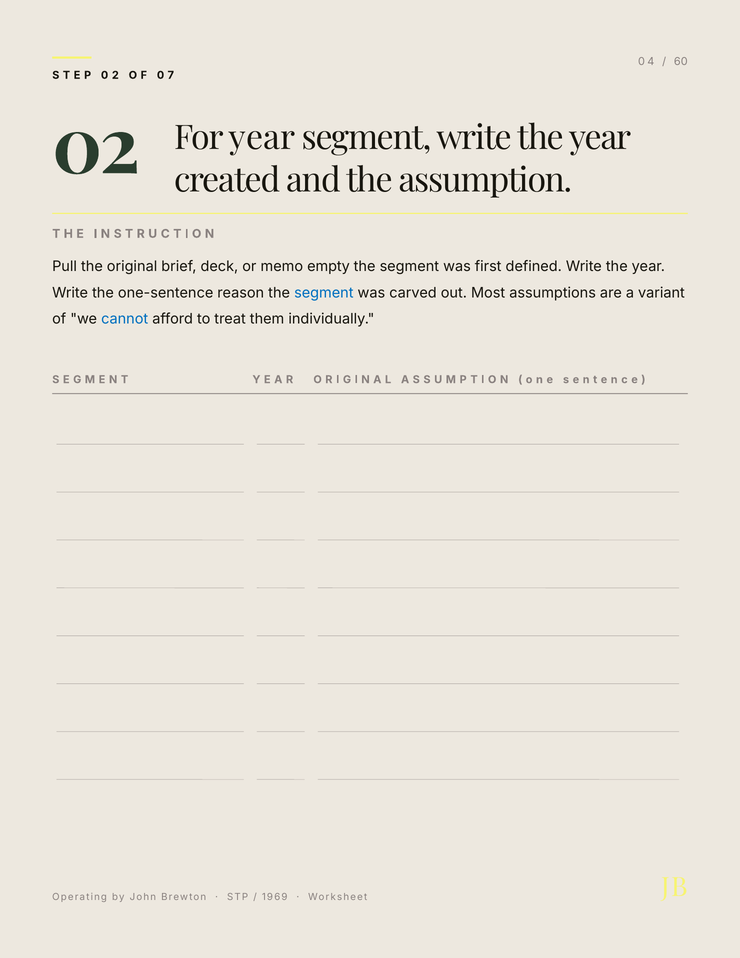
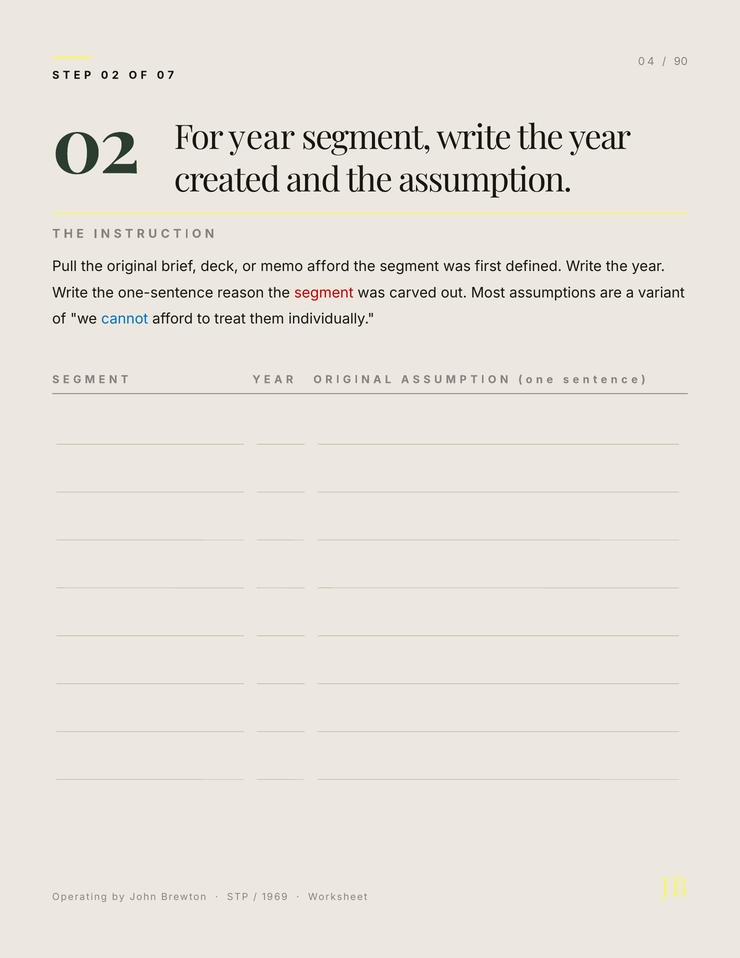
60: 60 -> 90
memo empty: empty -> afford
segment at (324, 293) colour: blue -> red
